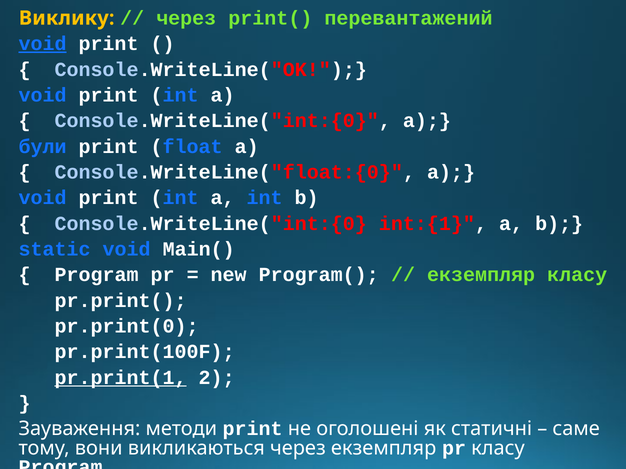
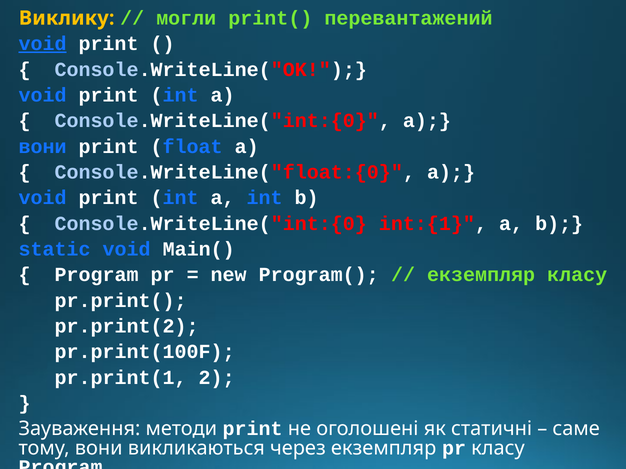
через at (186, 18): через -> могли
були at (43, 147): були -> вони
pr.print(0: pr.print(0 -> pr.print(2
pr.print(1 underline: present -> none
